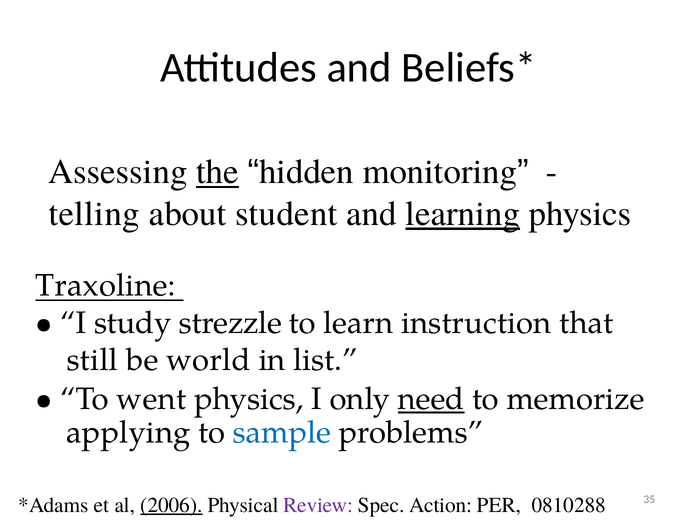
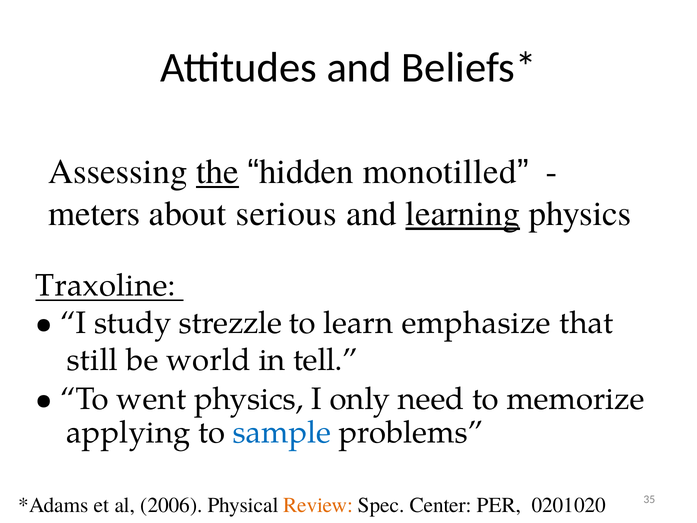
monitoring: monitoring -> monotilled
telling: telling -> meters
student: student -> serious
instruction: instruction -> emphasize
list: list -> tell
need underline: present -> none
2006 underline: present -> none
Review colour: purple -> orange
Action: Action -> Center
0810288: 0810288 -> 0201020
